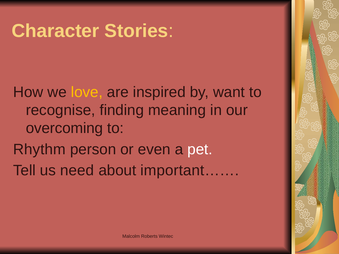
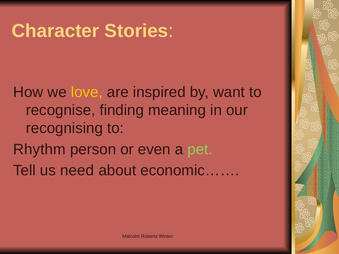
overcoming: overcoming -> recognising
pet colour: white -> light green
important……: important…… -> economic……
